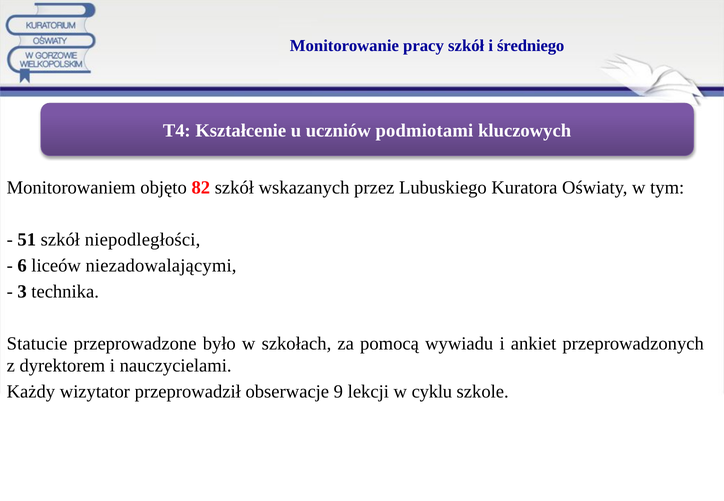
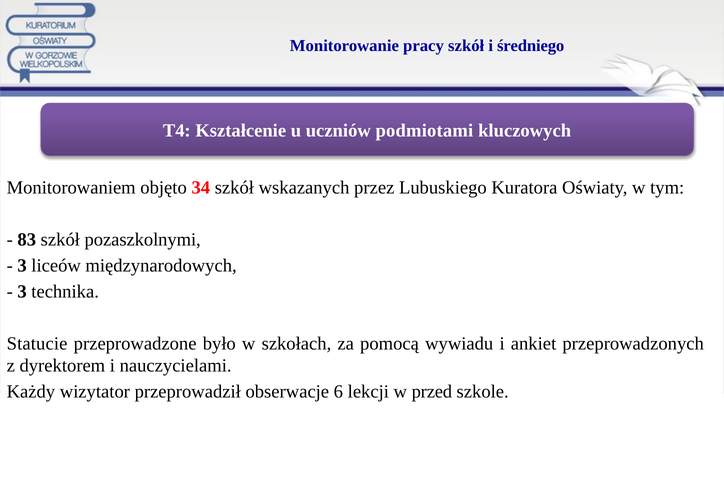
82: 82 -> 34
51: 51 -> 83
niepodległości: niepodległości -> pozaszkolnymi
6 at (22, 266): 6 -> 3
niezadowalającymi: niezadowalającymi -> międzynarodowych
9: 9 -> 6
cyklu: cyklu -> przed
